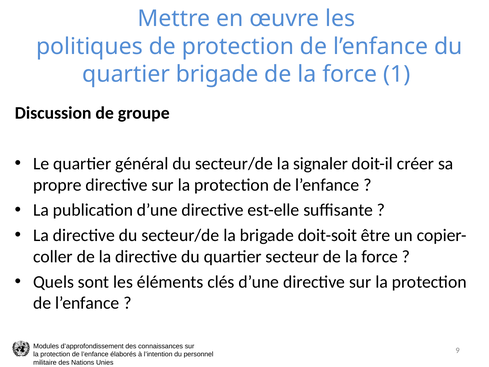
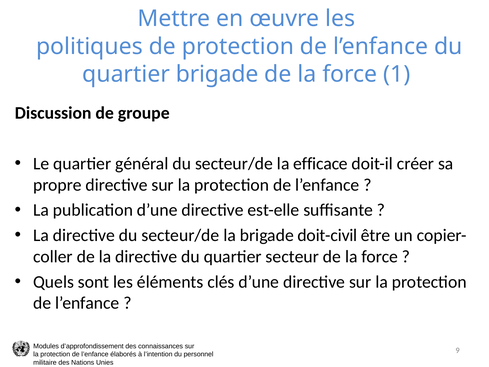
signaler: signaler -> efficace
doit-soit: doit-soit -> doit-civil
